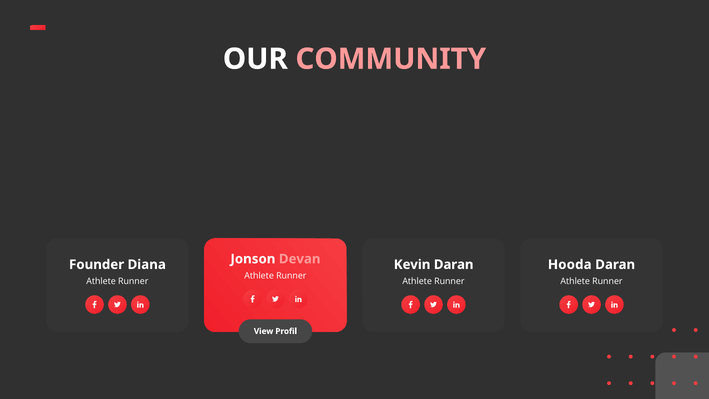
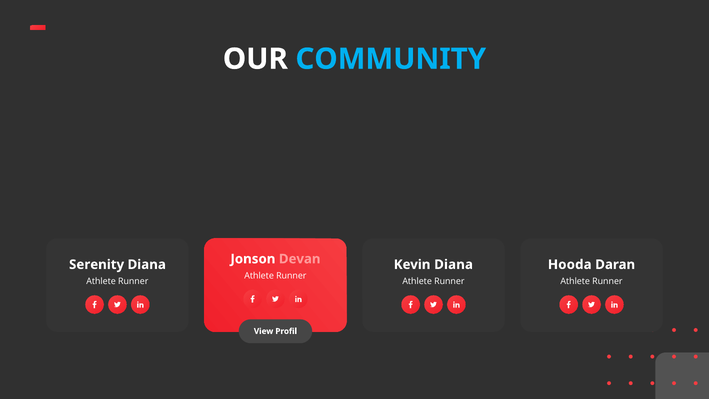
COMMUNITY colour: pink -> light blue
Founder: Founder -> Serenity
Kevin Daran: Daran -> Diana
